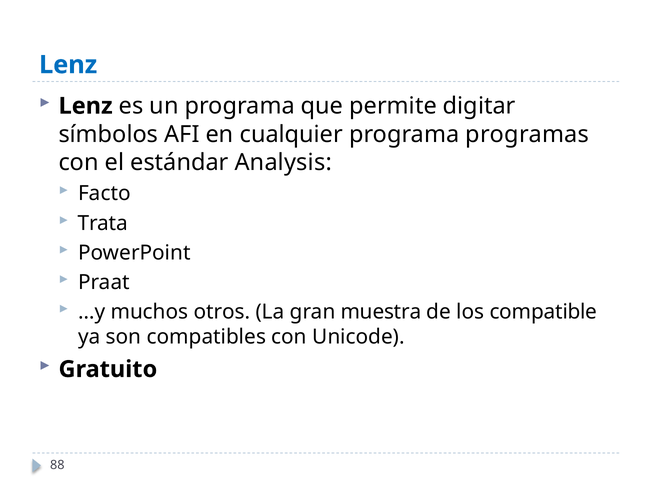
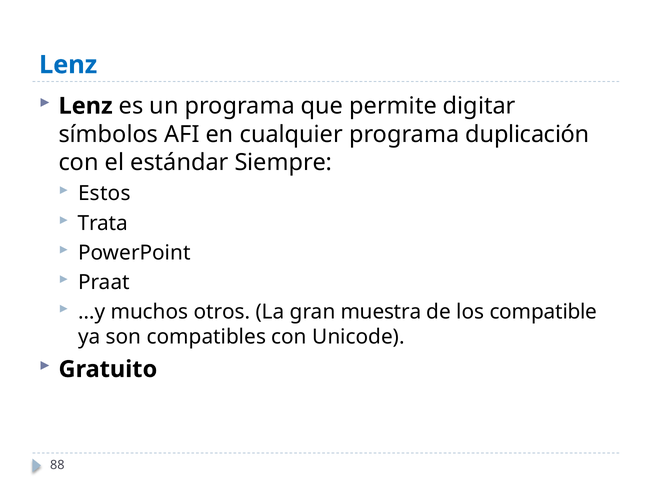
programas: programas -> duplicación
Analysis: Analysis -> Siempre
Facto: Facto -> Estos
